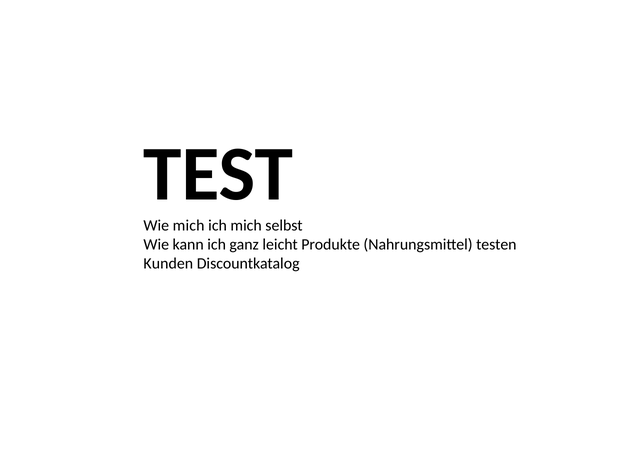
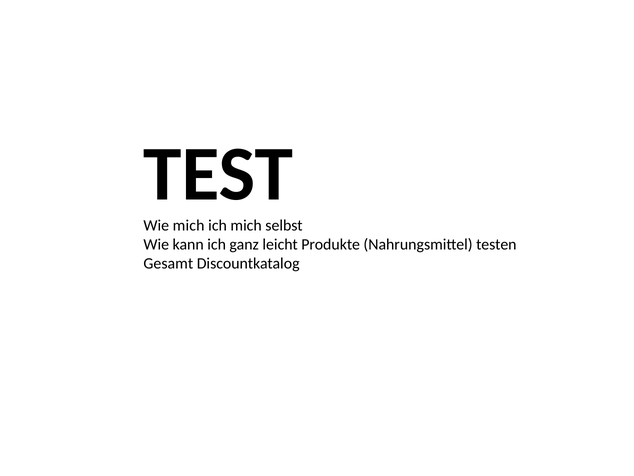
Kunden: Kunden -> Gesamt
